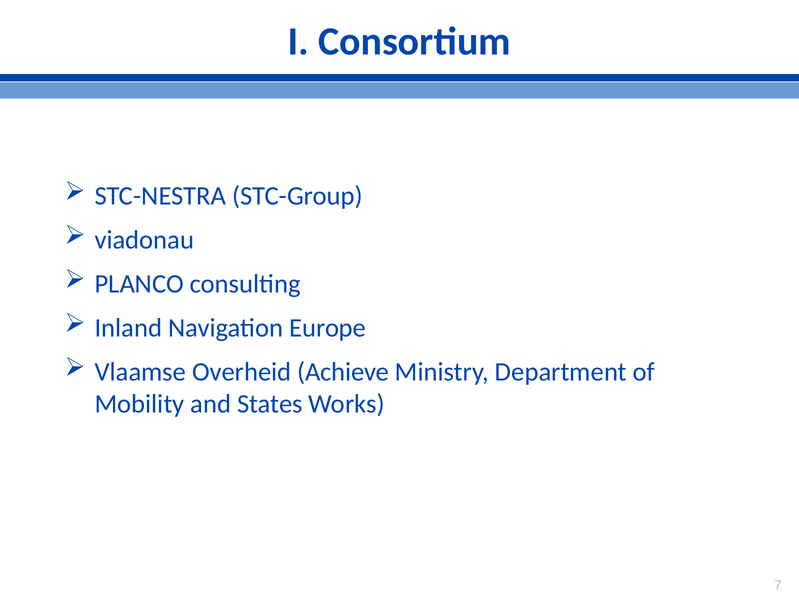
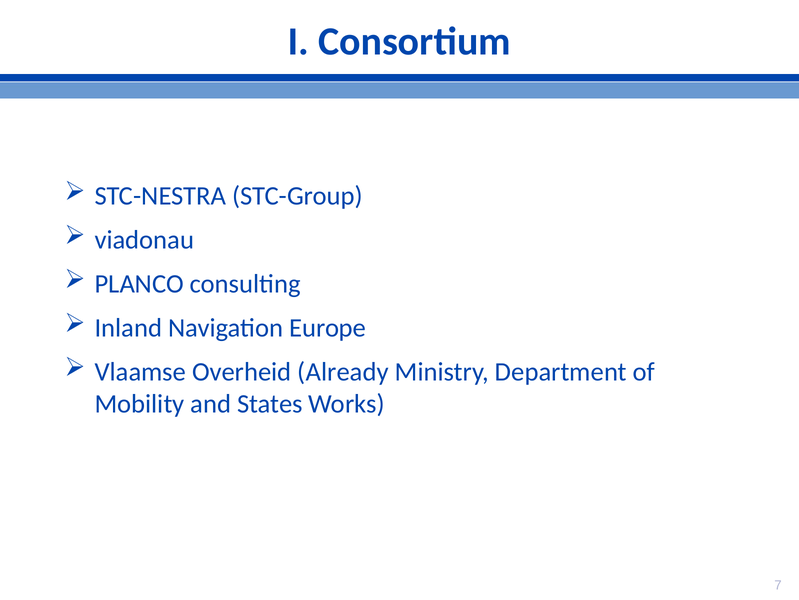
Achieve: Achieve -> Already
